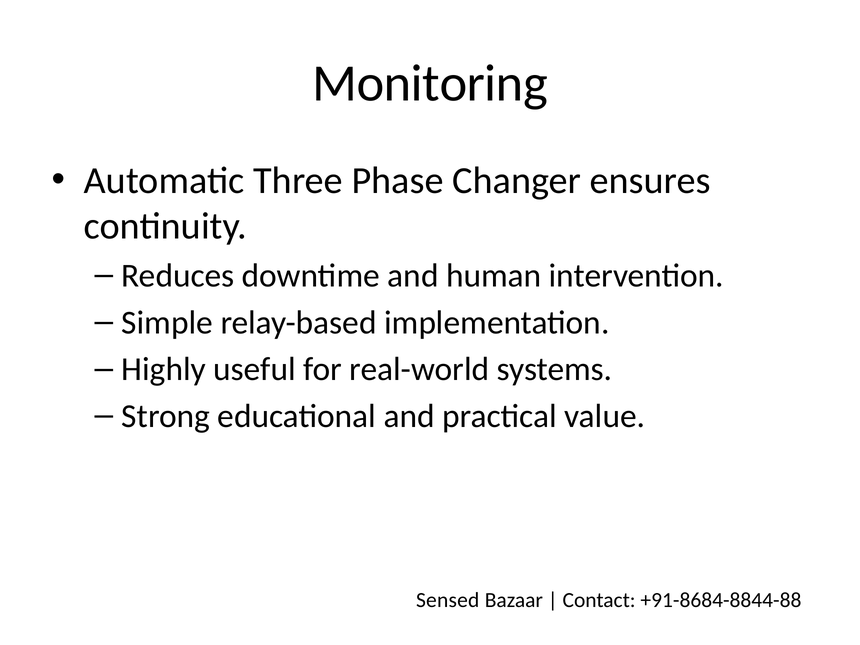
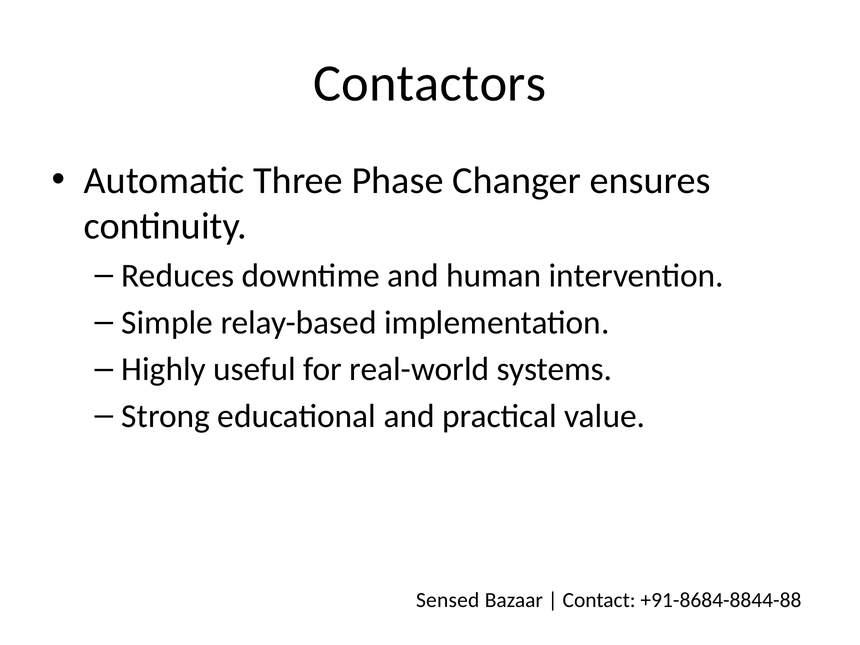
Monitoring: Monitoring -> Contactors
